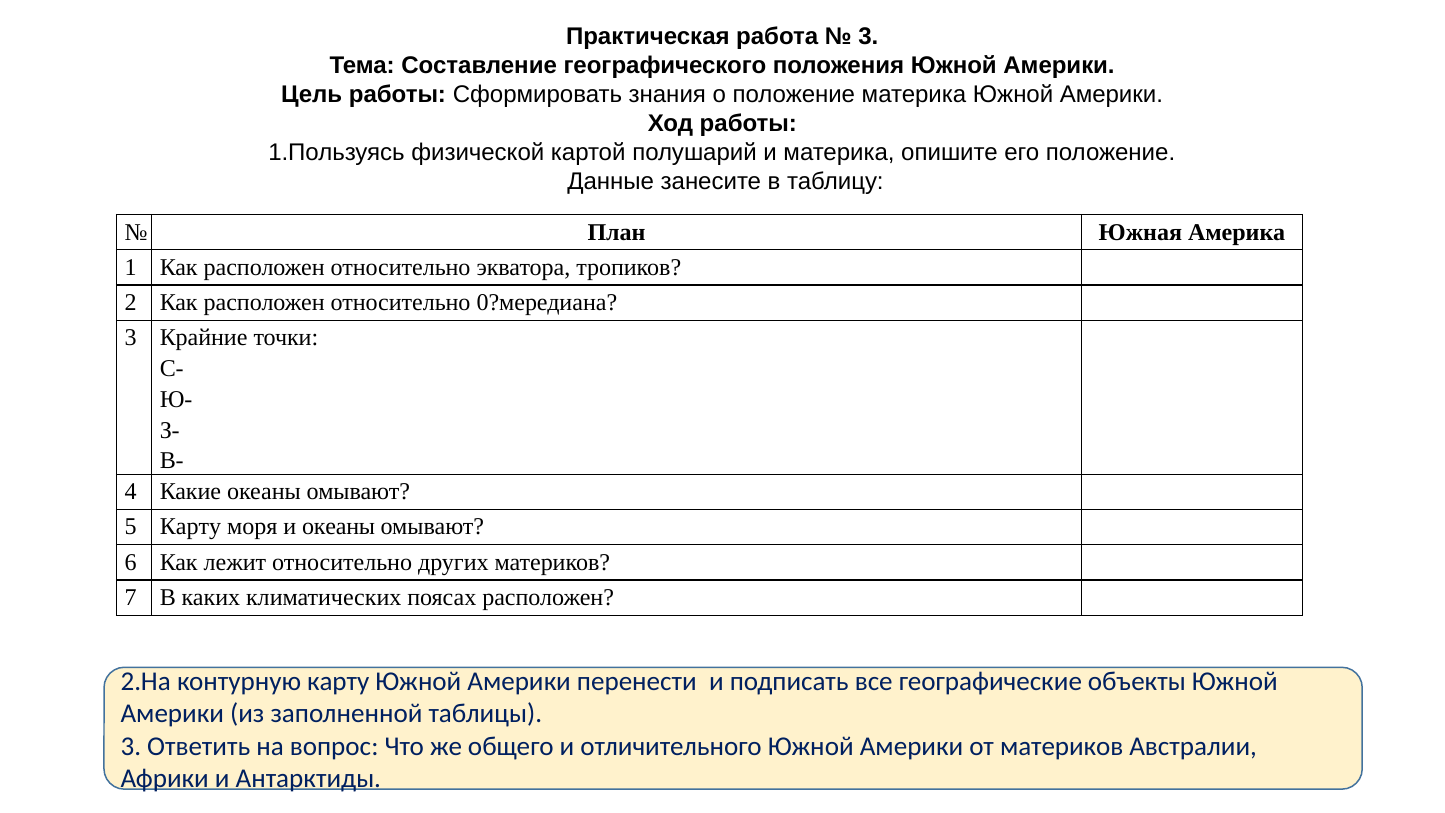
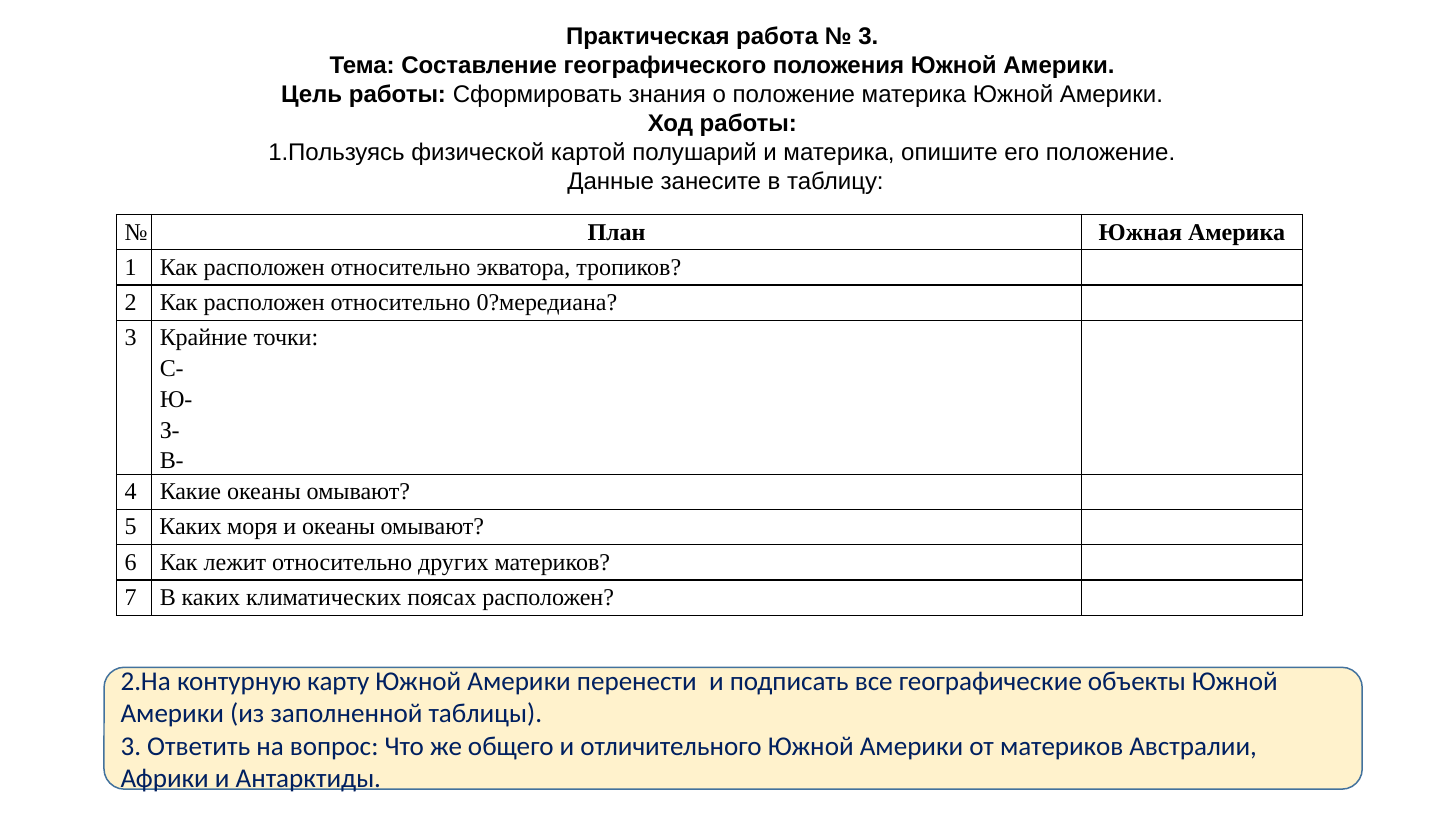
5 Карту: Карту -> Каких
